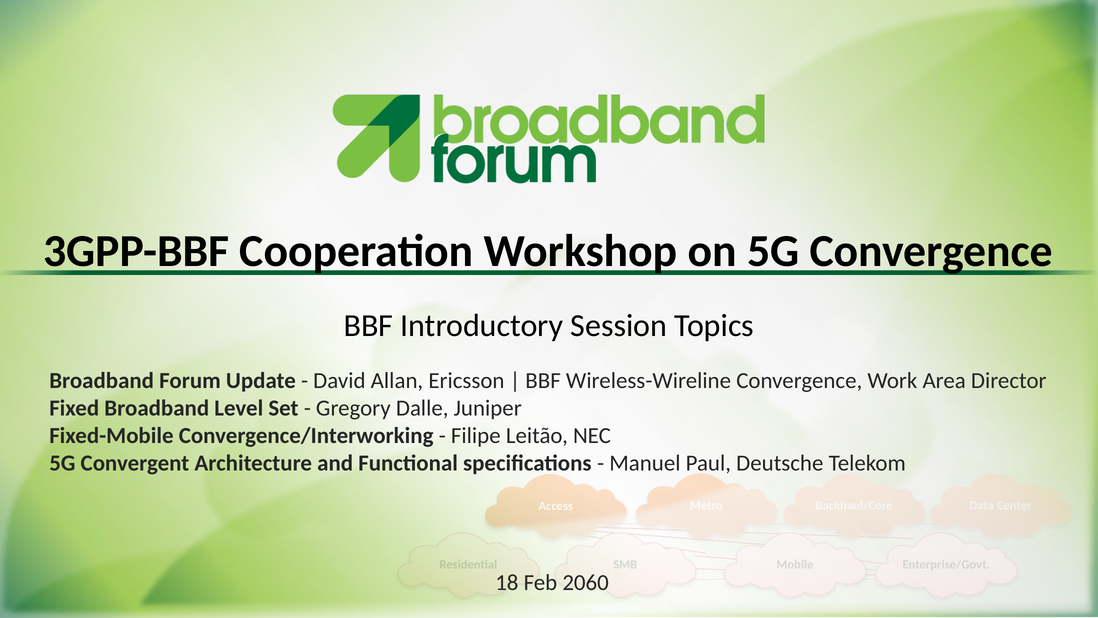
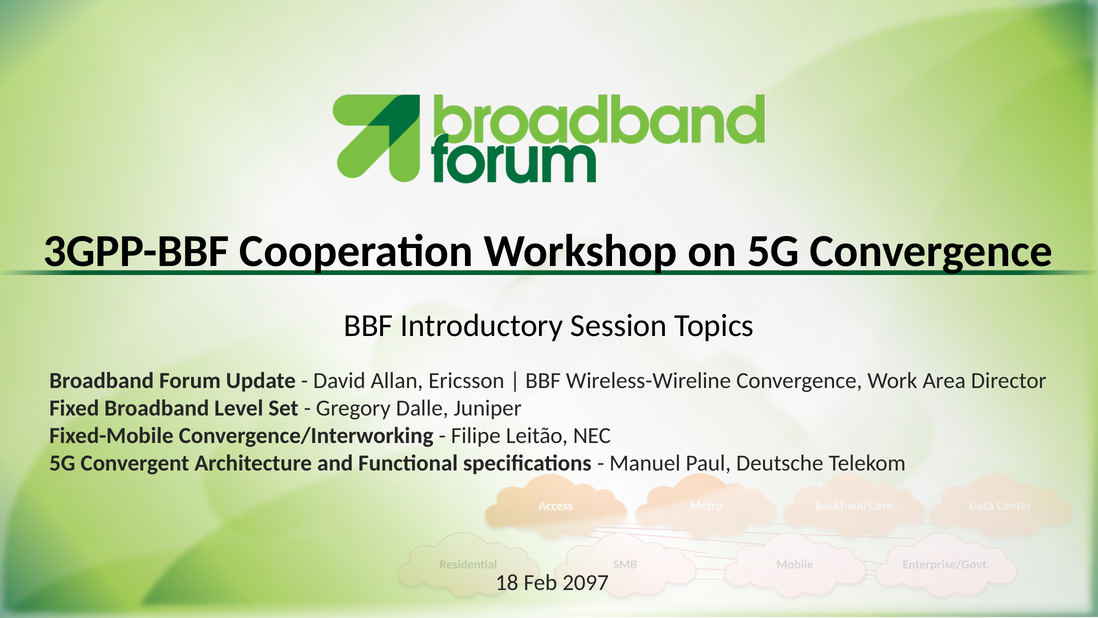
2060: 2060 -> 2097
